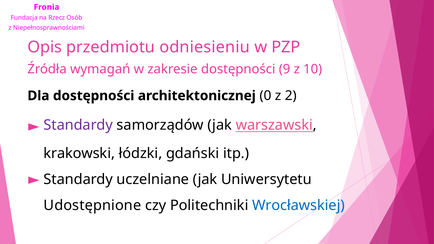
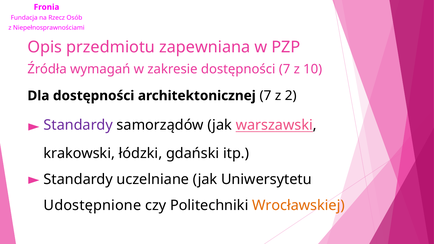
odniesieniu: odniesieniu -> zapewniana
dostępności 9: 9 -> 7
architektonicznej 0: 0 -> 7
Wrocławskiej colour: blue -> orange
